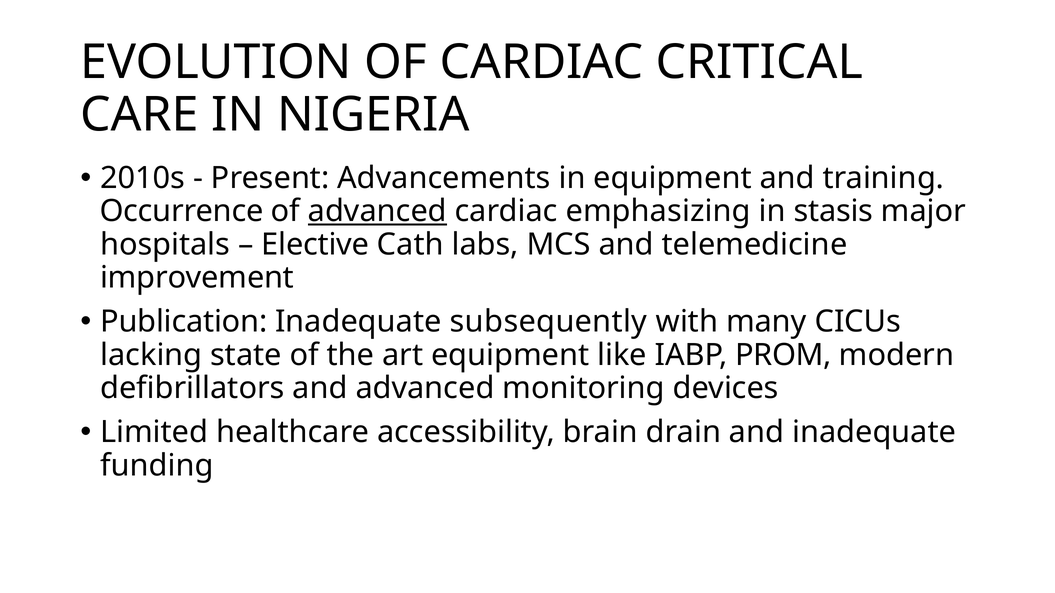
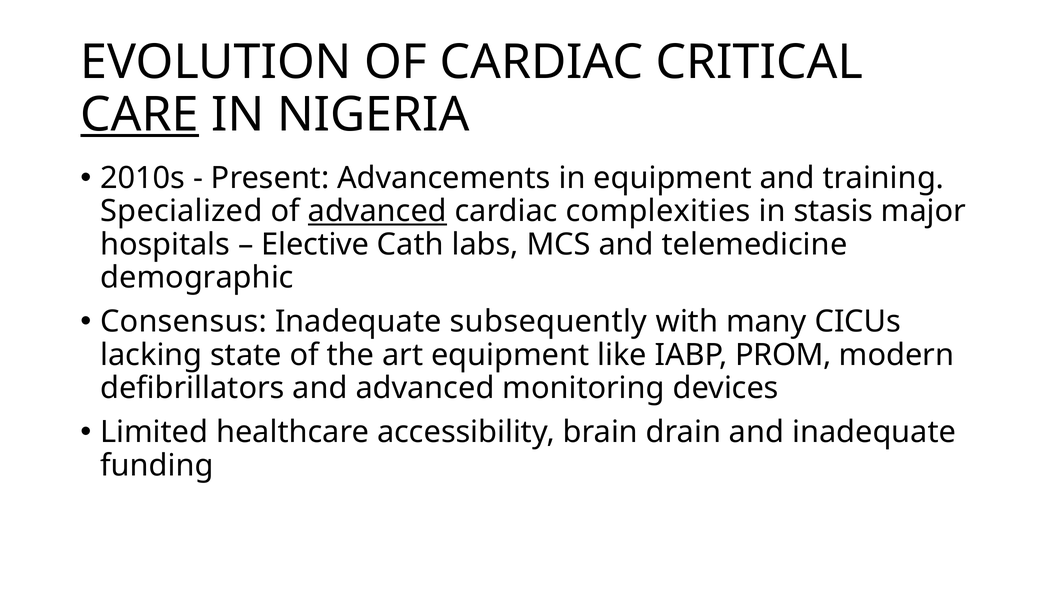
CARE underline: none -> present
Occurrence: Occurrence -> Specialized
emphasizing: emphasizing -> complexities
improvement: improvement -> demographic
Publication: Publication -> Consensus
